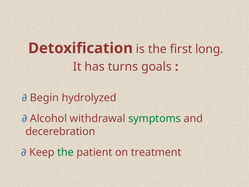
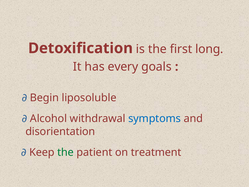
turns: turns -> every
hydrolyzed: hydrolyzed -> liposoluble
symptoms colour: green -> blue
decerebration: decerebration -> disorientation
